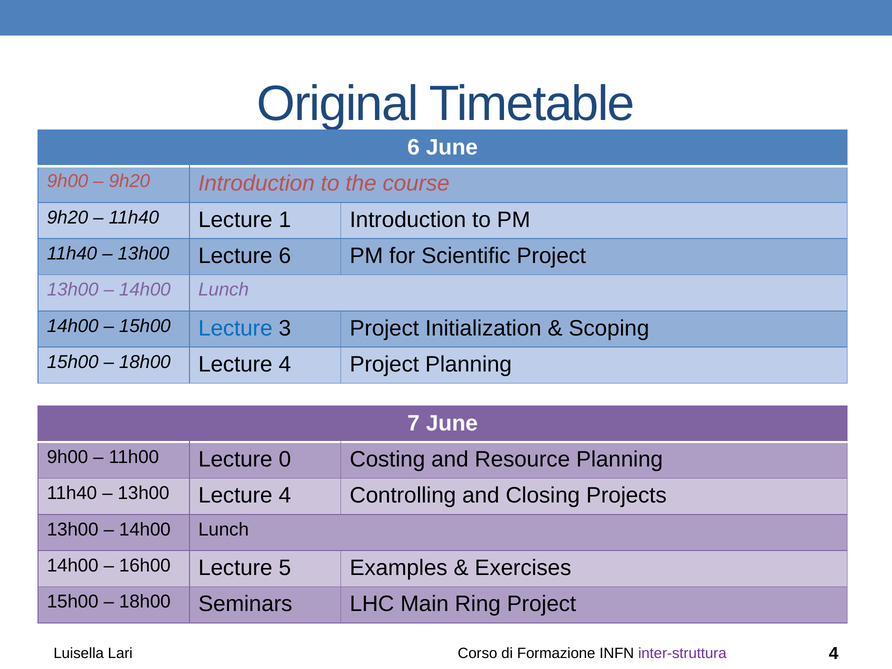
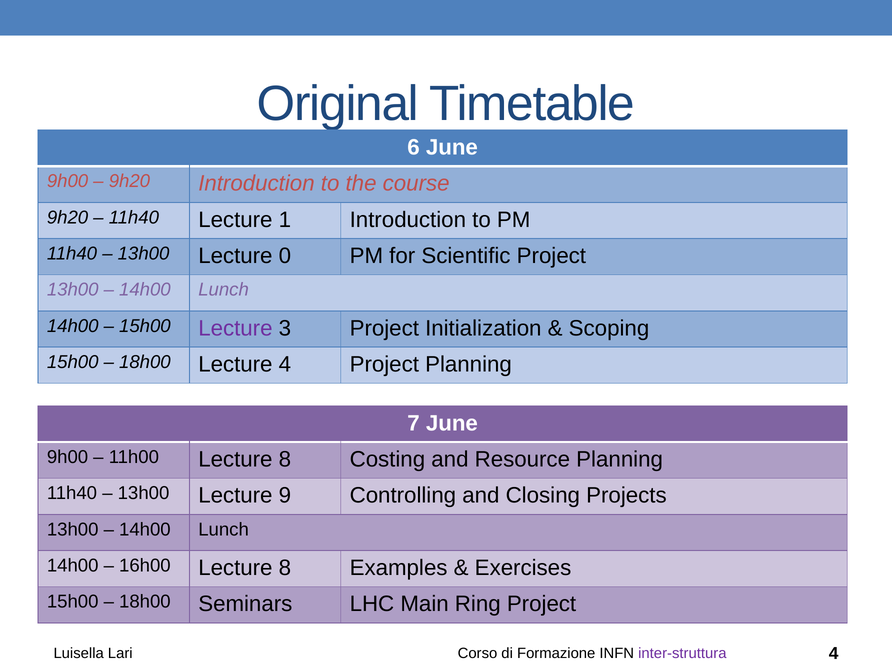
Lecture 6: 6 -> 0
Lecture at (235, 328) colour: blue -> purple
11h00 Lecture 0: 0 -> 8
13h00 Lecture 4: 4 -> 9
16h00 Lecture 5: 5 -> 8
